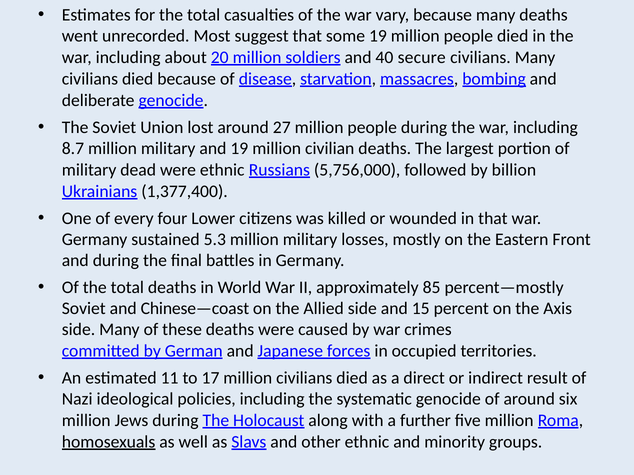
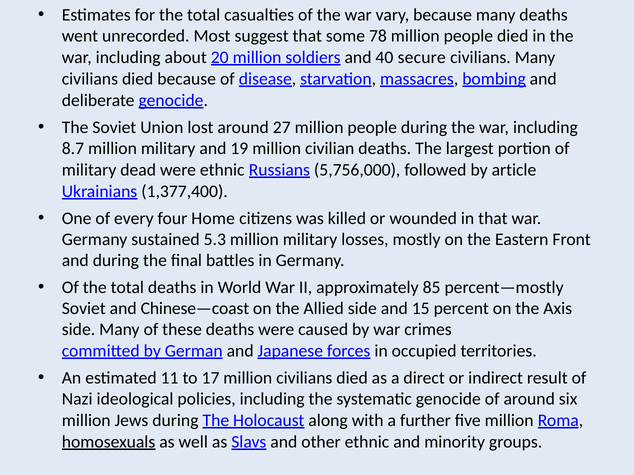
some 19: 19 -> 78
billion: billion -> article
Lower: Lower -> Home
